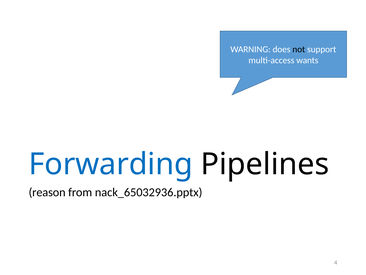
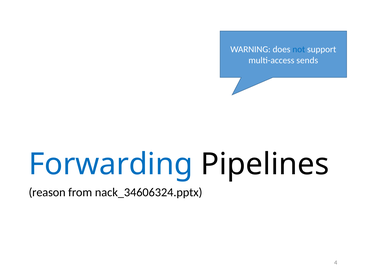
not colour: black -> blue
wants: wants -> sends
nack_65032936.pptx: nack_65032936.pptx -> nack_34606324.pptx
